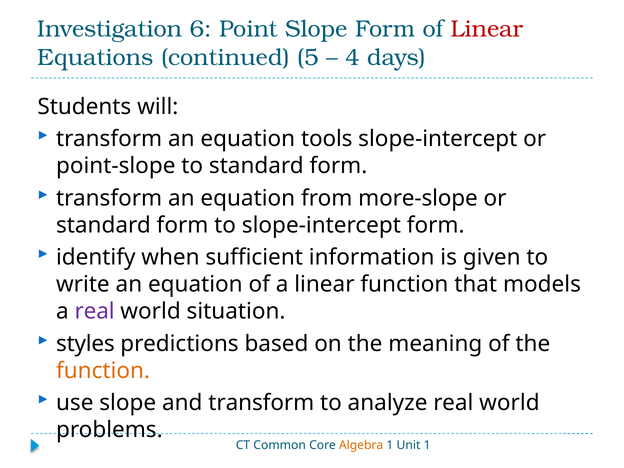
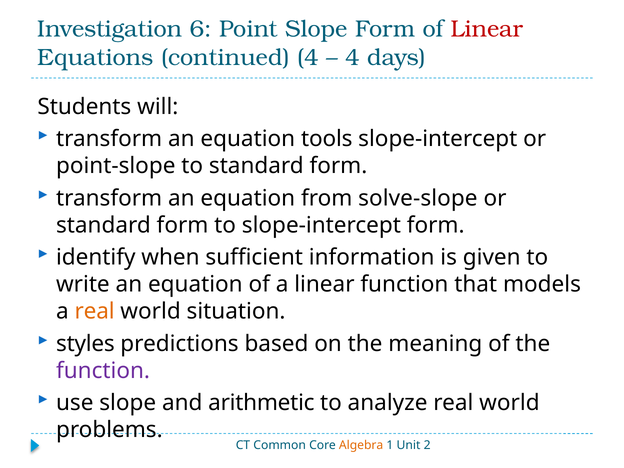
continued 5: 5 -> 4
more-slope: more-slope -> solve-slope
real at (95, 311) colour: purple -> orange
function at (103, 371) colour: orange -> purple
and transform: transform -> arithmetic
Unit 1: 1 -> 2
